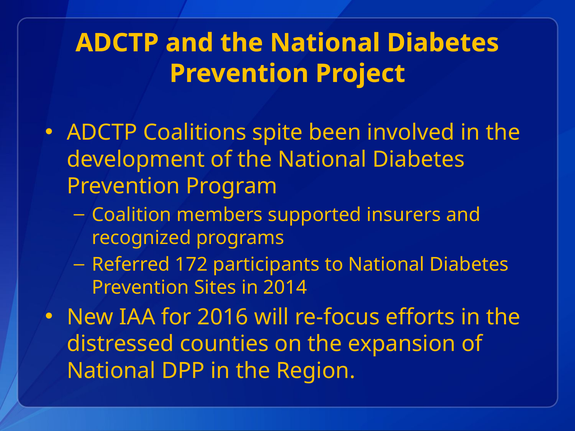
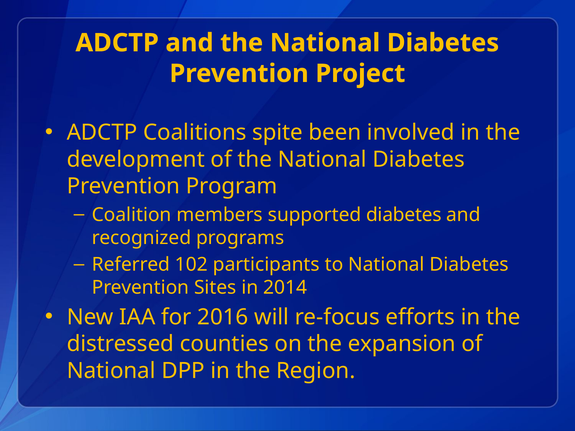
supported insurers: insurers -> diabetes
172: 172 -> 102
